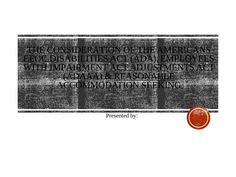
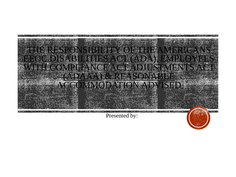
CONSIDERATION: CONSIDERATION -> RESPONSIBILITY
IMPAIRMENT: IMPAIRMENT -> COMPLIANCE
ADAAA underline: none -> present
SEEKING: SEEKING -> ADVISED
